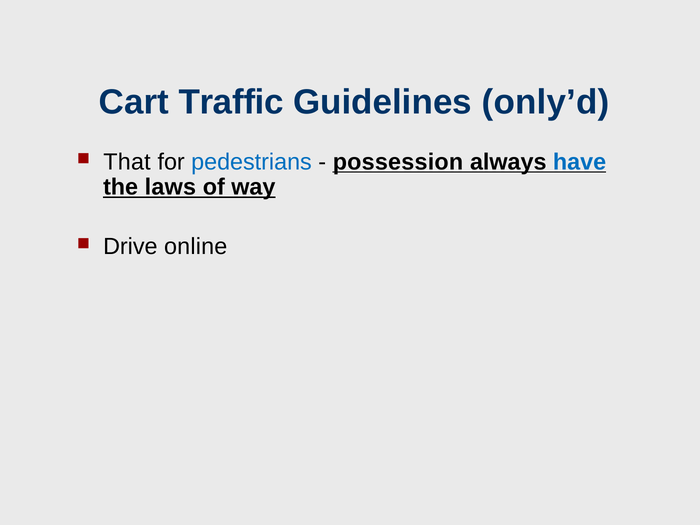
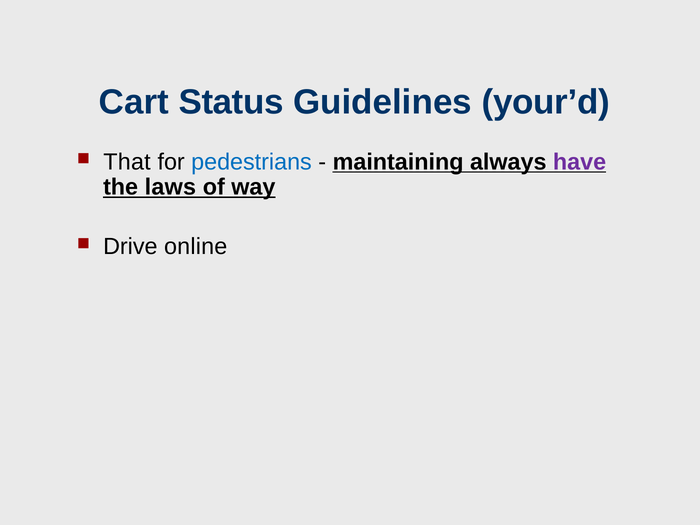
Traffic: Traffic -> Status
only’d: only’d -> your’d
possession: possession -> maintaining
have colour: blue -> purple
